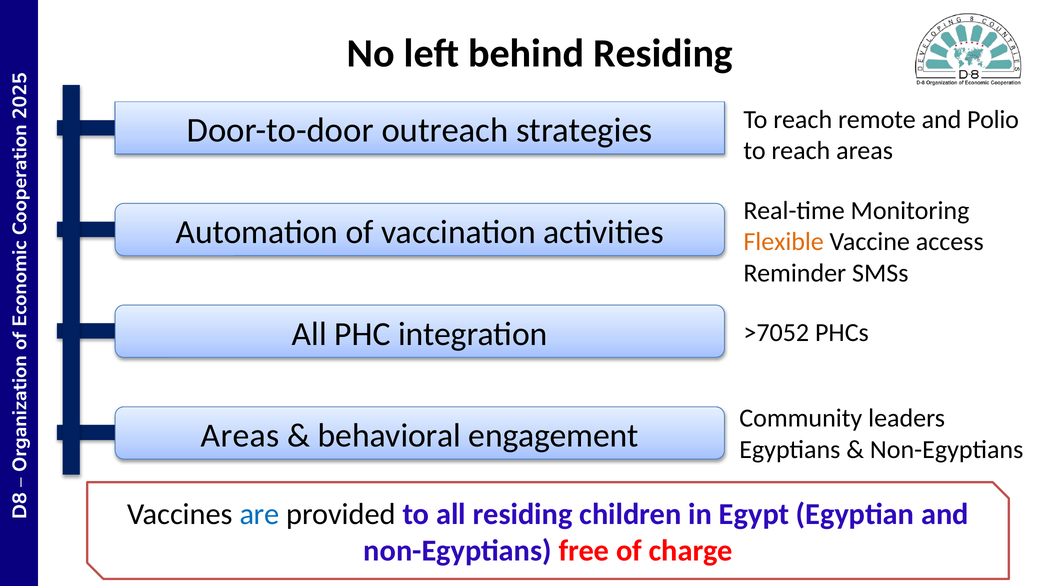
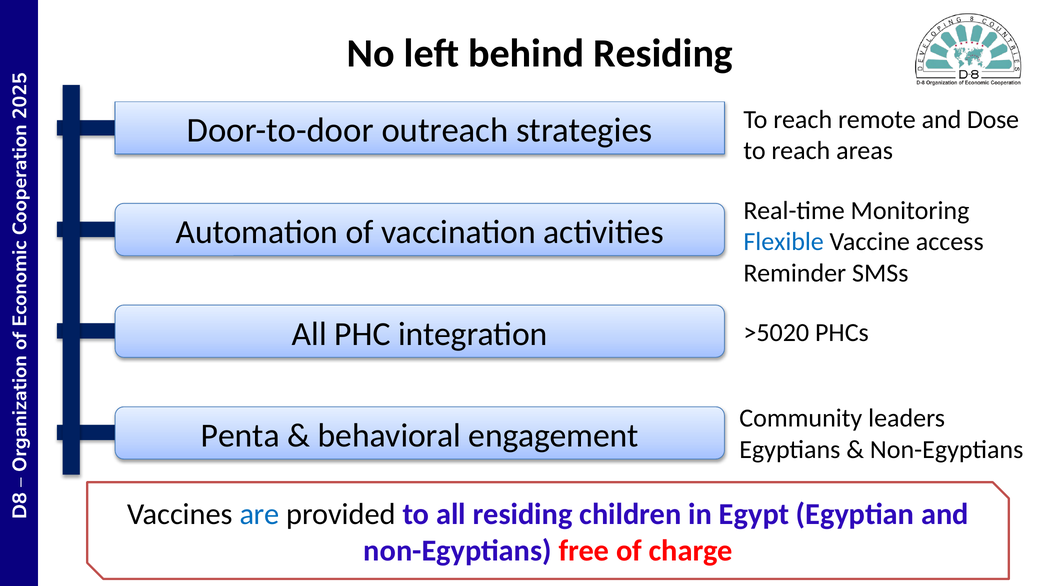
Polio: Polio -> Dose
Flexible colour: orange -> blue
>7052: >7052 -> >5020
Areas at (240, 436): Areas -> Penta
